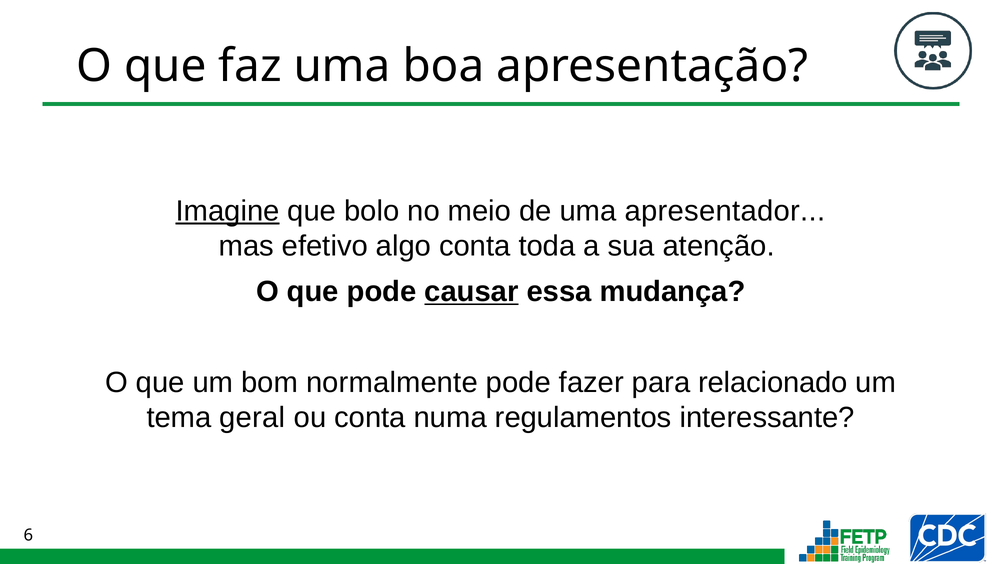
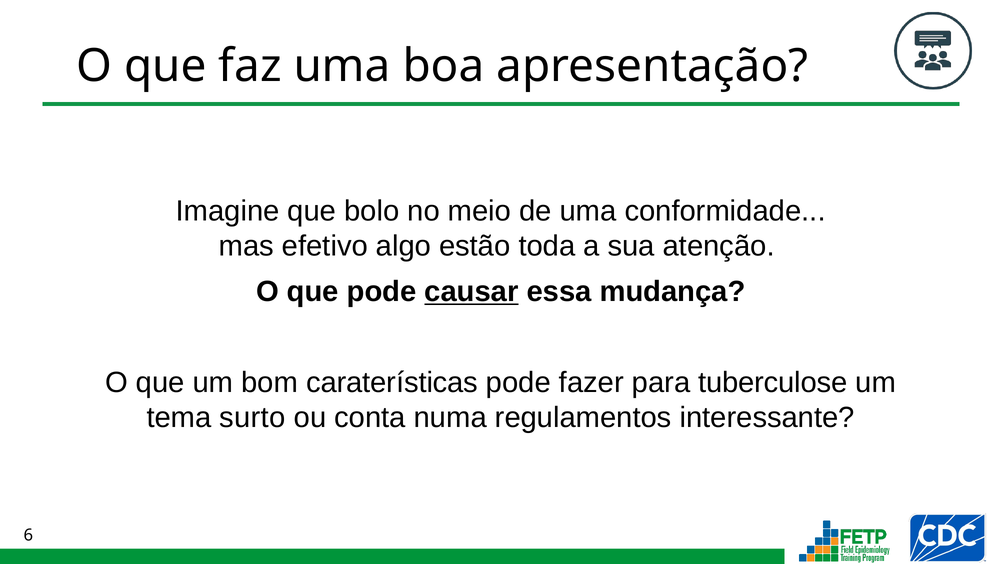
Imagine underline: present -> none
apresentador: apresentador -> conformidade
algo conta: conta -> estão
normalmente: normalmente -> caraterísticas
relacionado: relacionado -> tuberculose
geral: geral -> surto
